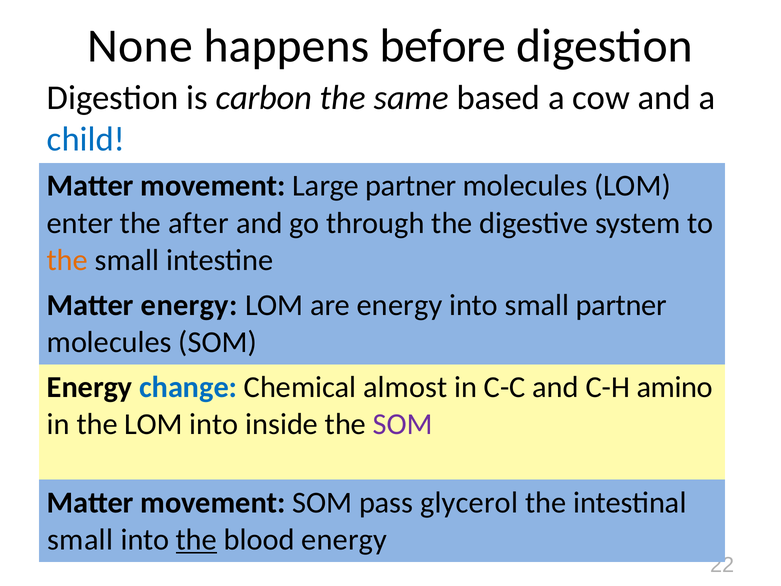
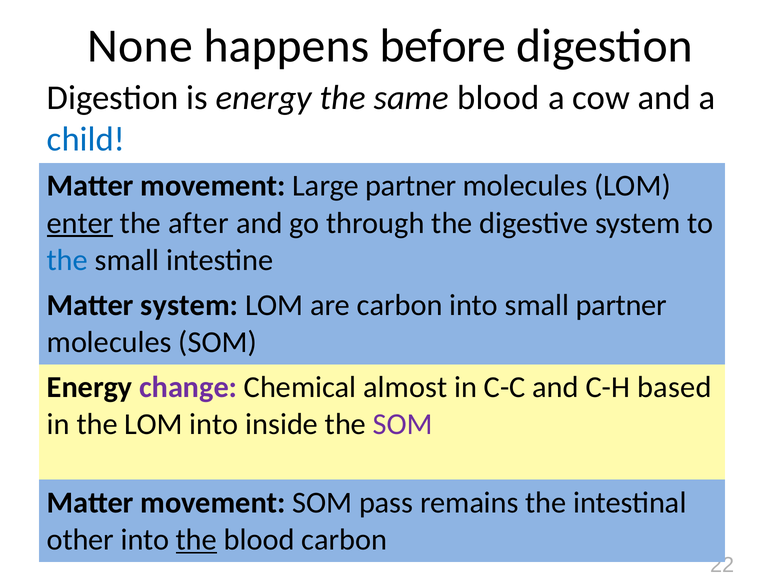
is carbon: carbon -> energy
same based: based -> blood
enter underline: none -> present
the at (67, 260) colour: orange -> blue
Matter energy: energy -> system
are energy: energy -> carbon
change colour: blue -> purple
amino: amino -> based
glycerol: glycerol -> remains
small at (80, 539): small -> other
blood energy: energy -> carbon
